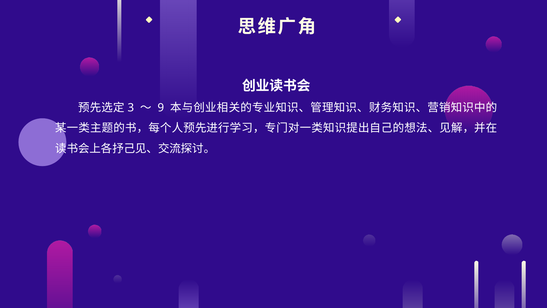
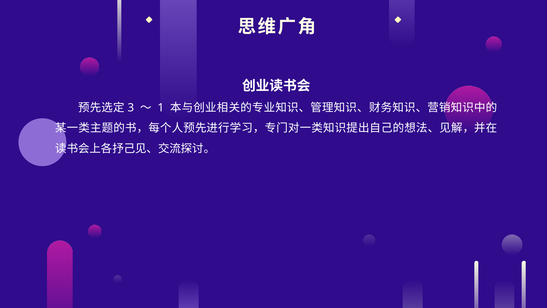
9: 9 -> 1
